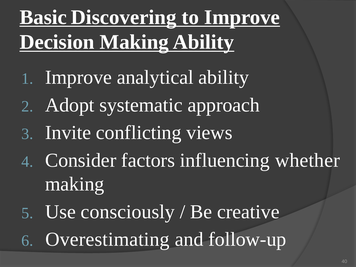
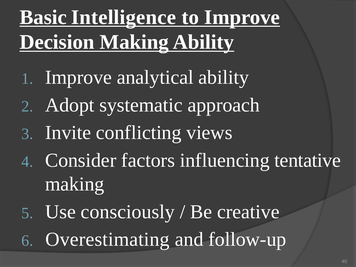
Discovering: Discovering -> Intelligence
whether: whether -> tentative
